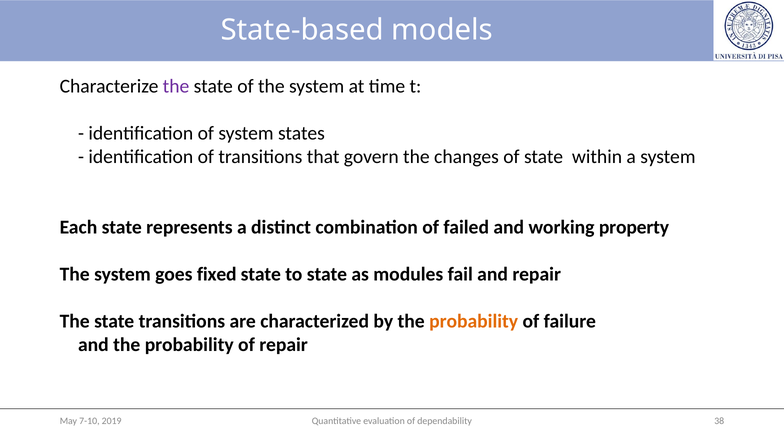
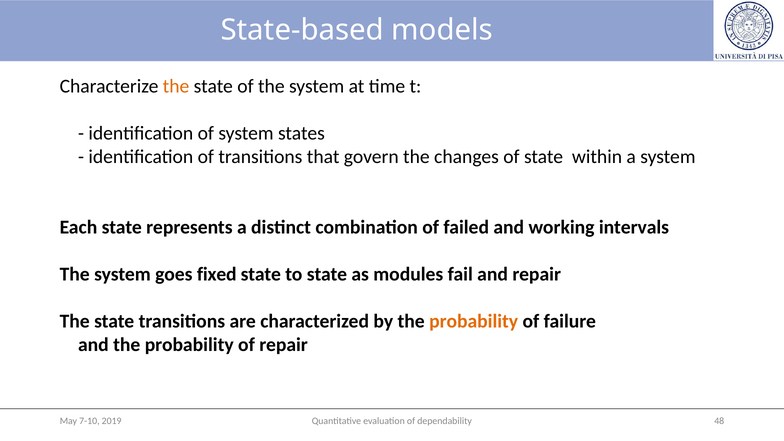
the at (176, 86) colour: purple -> orange
property: property -> intervals
38: 38 -> 48
